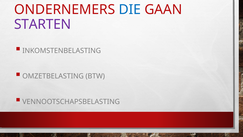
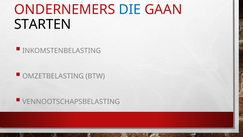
STARTEN colour: purple -> black
